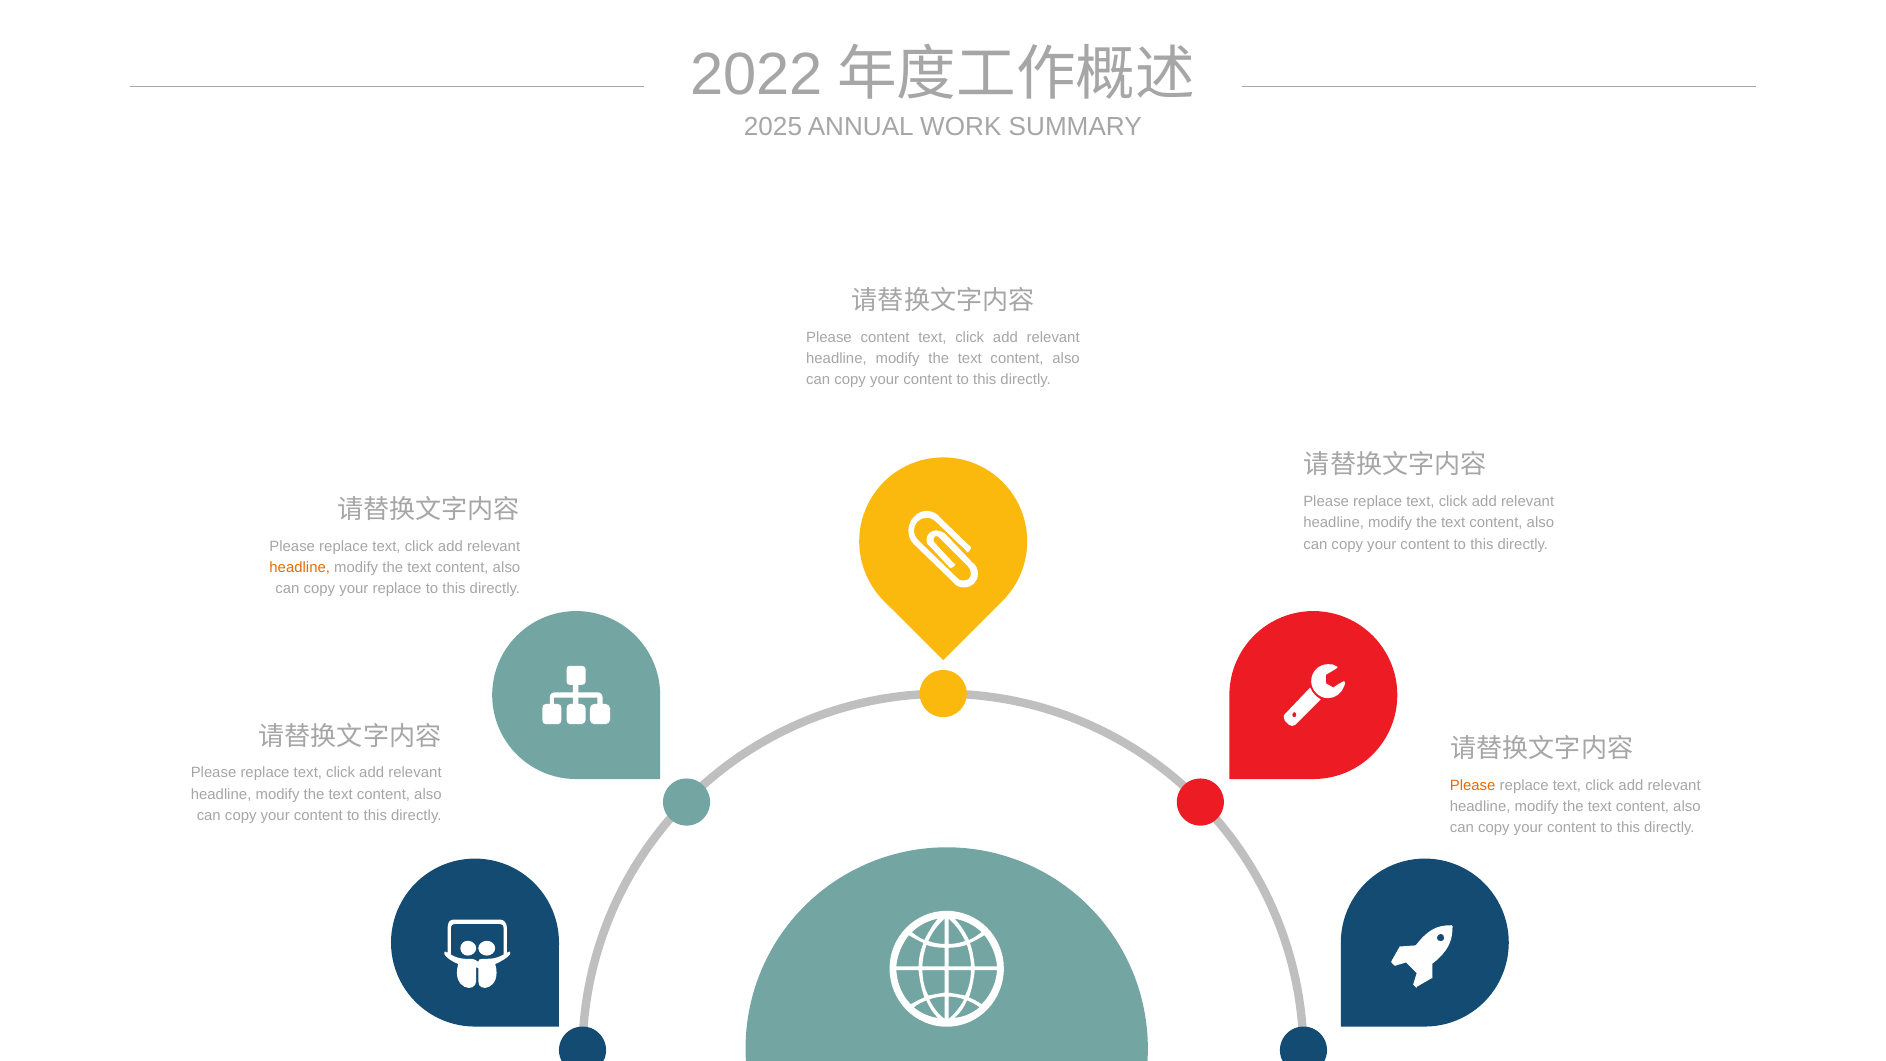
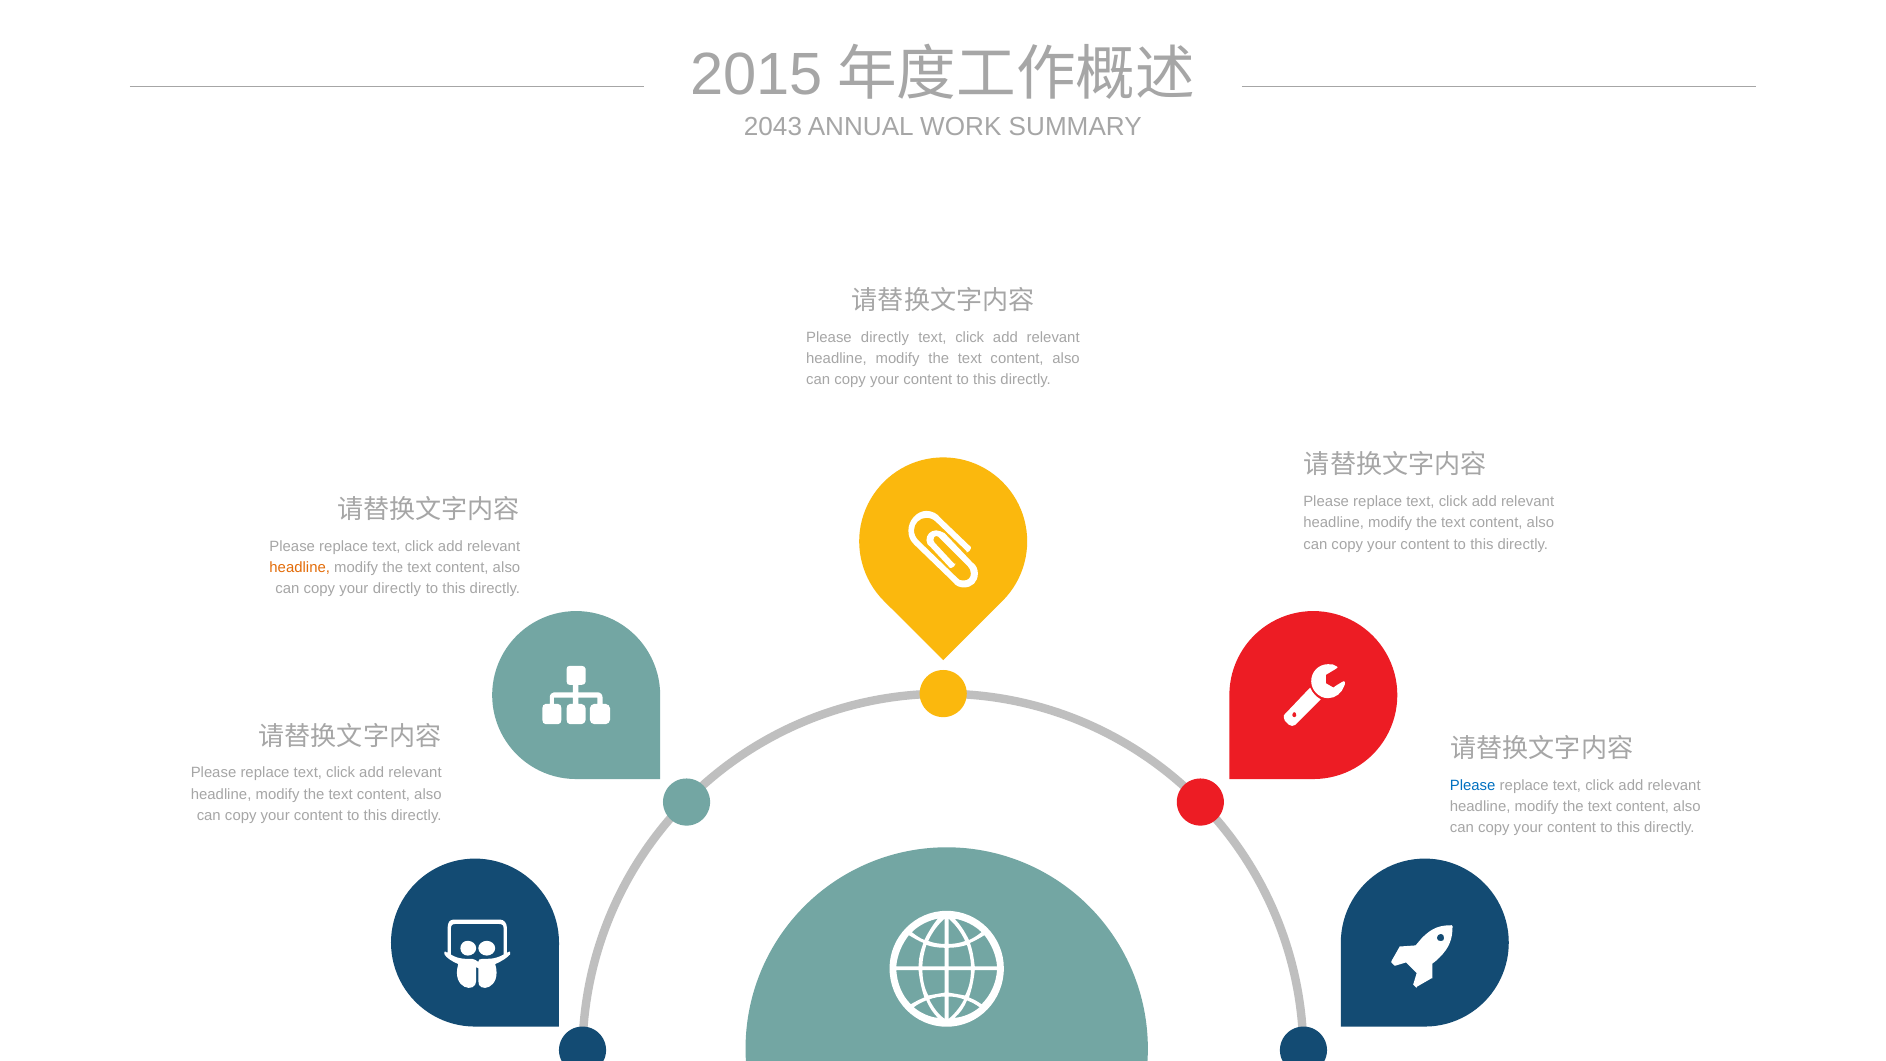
2022: 2022 -> 2015
2025: 2025 -> 2043
Please content: content -> directly
your replace: replace -> directly
Please at (1473, 785) colour: orange -> blue
